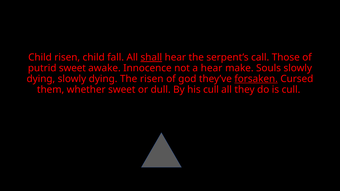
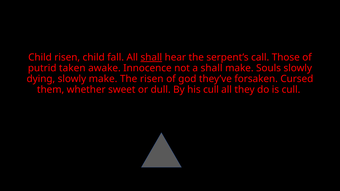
putrid sweet: sweet -> taken
a hear: hear -> shall
dying slowly dying: dying -> make
forsaken underline: present -> none
